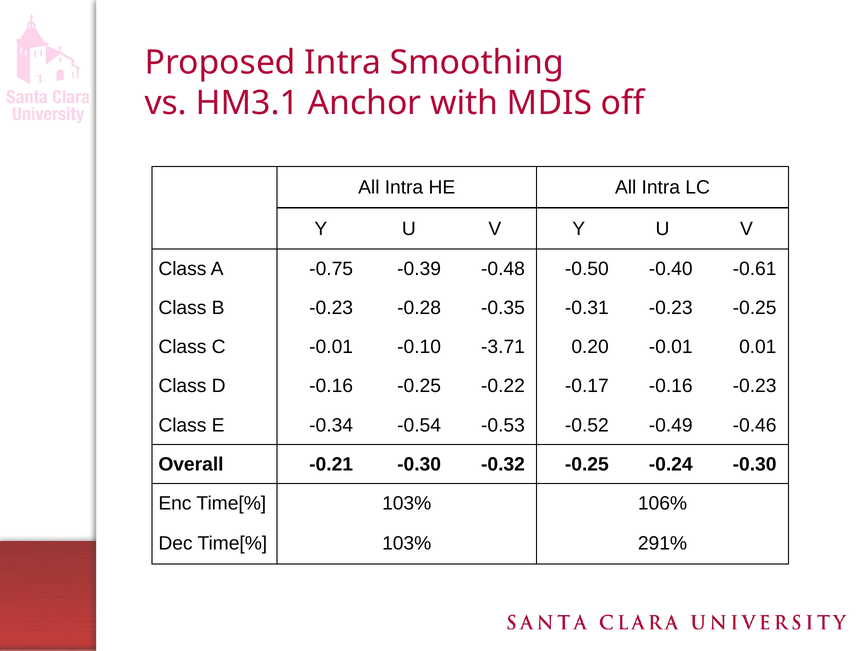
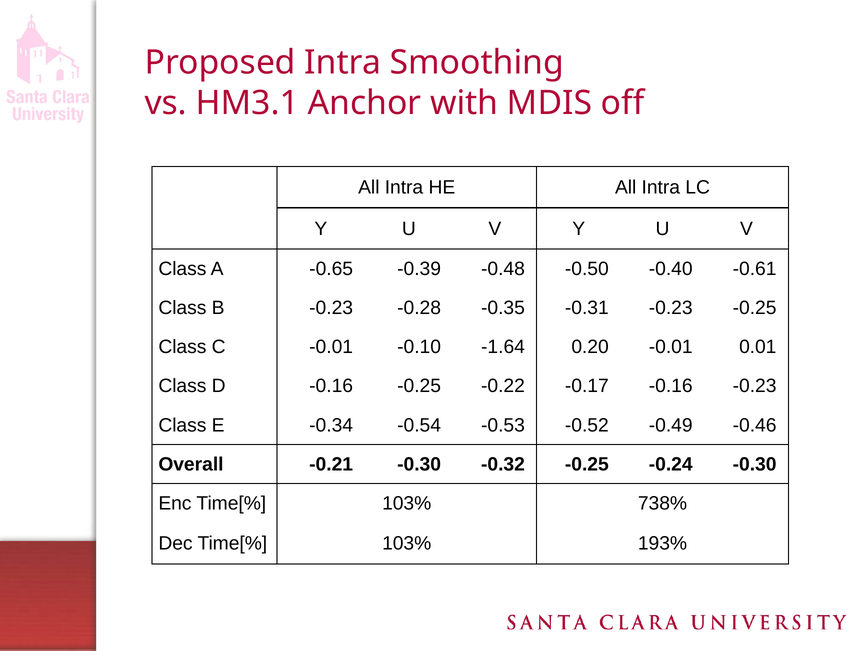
-0.75: -0.75 -> -0.65
-3.71: -3.71 -> -1.64
106%: 106% -> 738%
291%: 291% -> 193%
